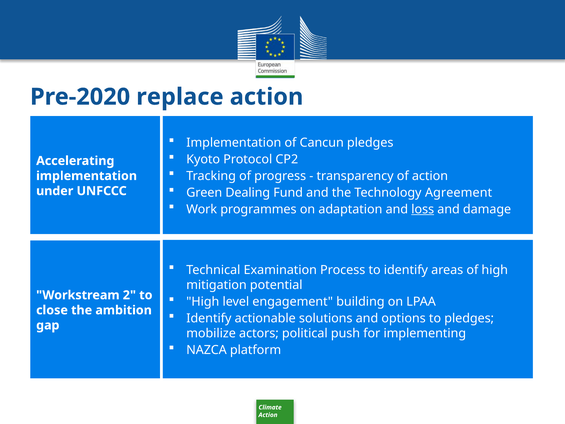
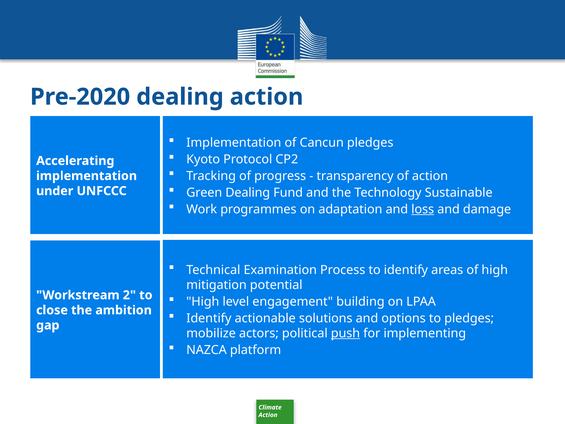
Pre-2020 replace: replace -> dealing
Agreement: Agreement -> Sustainable
push underline: none -> present
